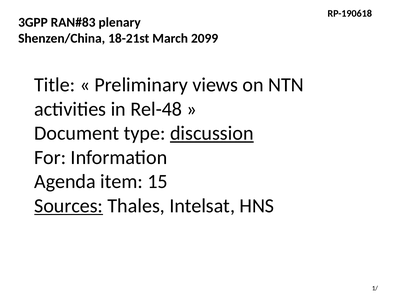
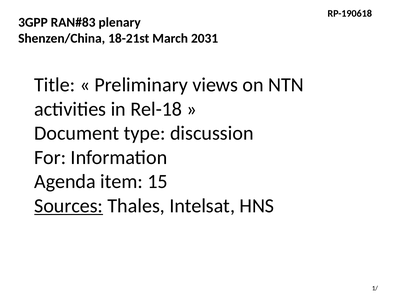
2099: 2099 -> 2031
Rel-48: Rel-48 -> Rel-18
discussion underline: present -> none
